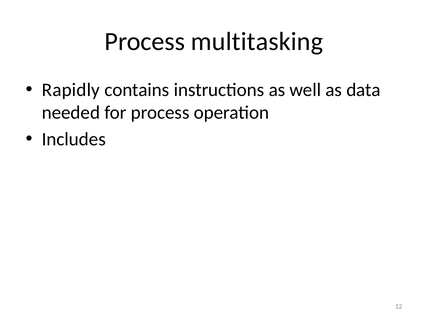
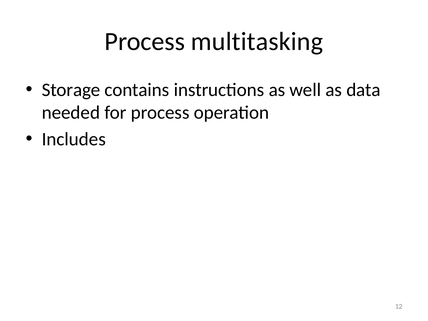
Rapidly: Rapidly -> Storage
